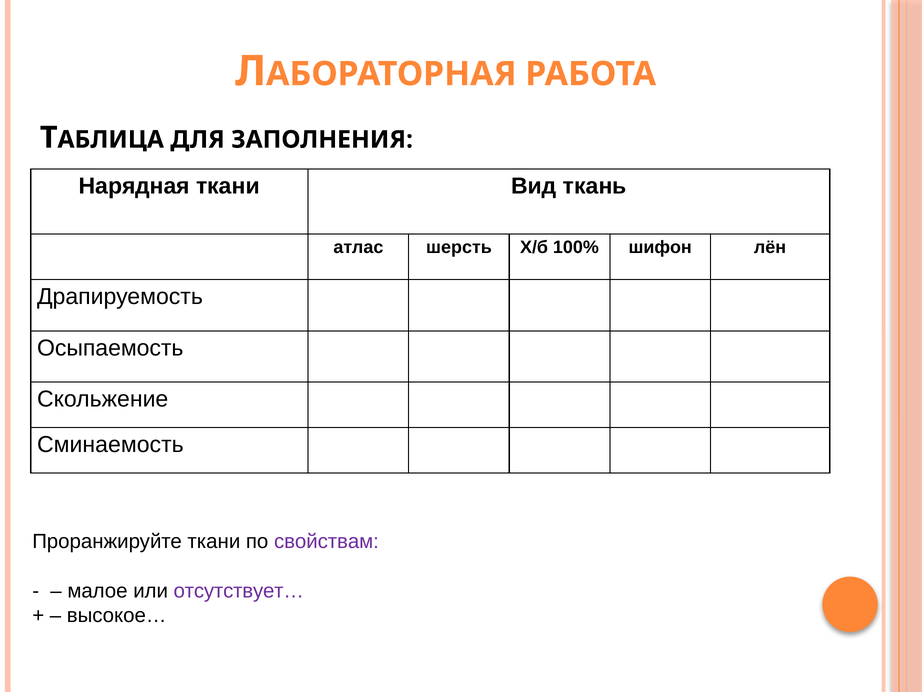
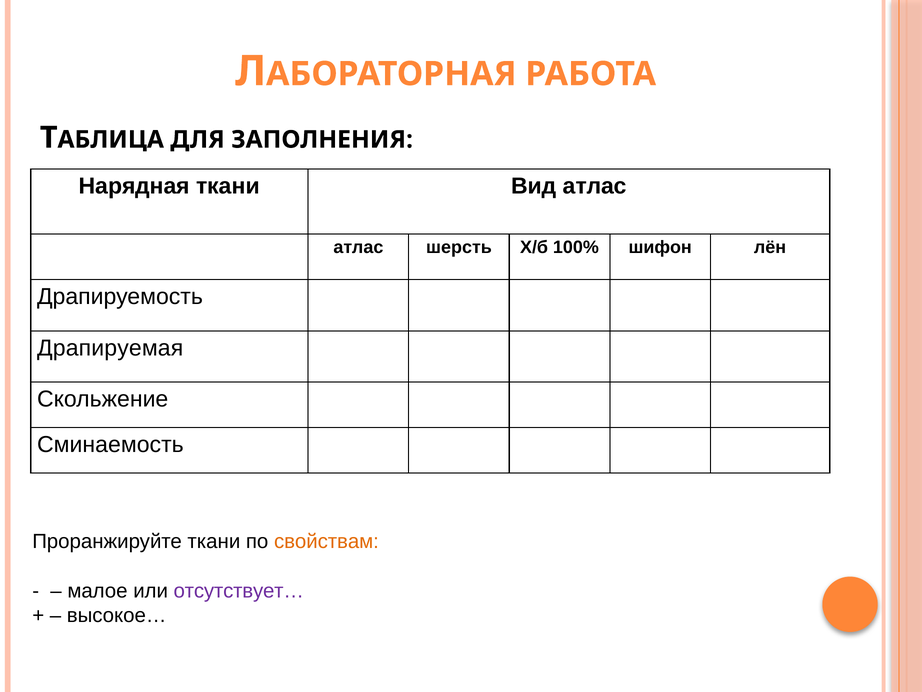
Вид ткань: ткань -> атлас
Осыпаемость: Осыпаемость -> Драпируемая
свойствам colour: purple -> orange
